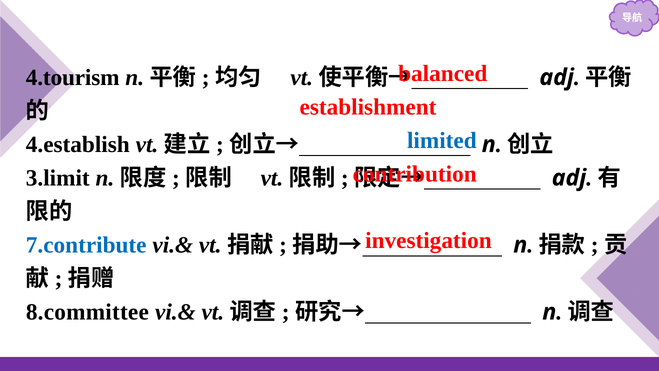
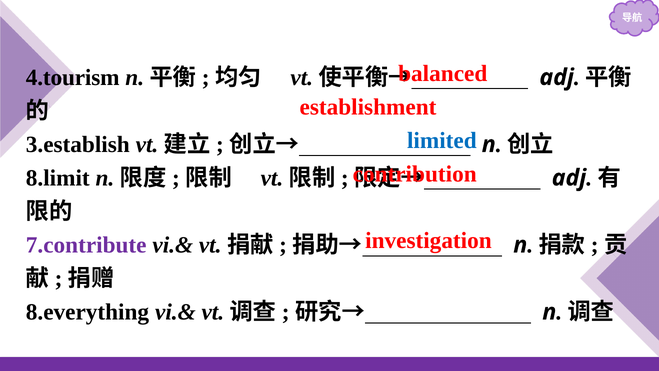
4.establish: 4.establish -> 3.establish
3.limit: 3.limit -> 8.limit
7.contribute colour: blue -> purple
8.committee: 8.committee -> 8.everything
